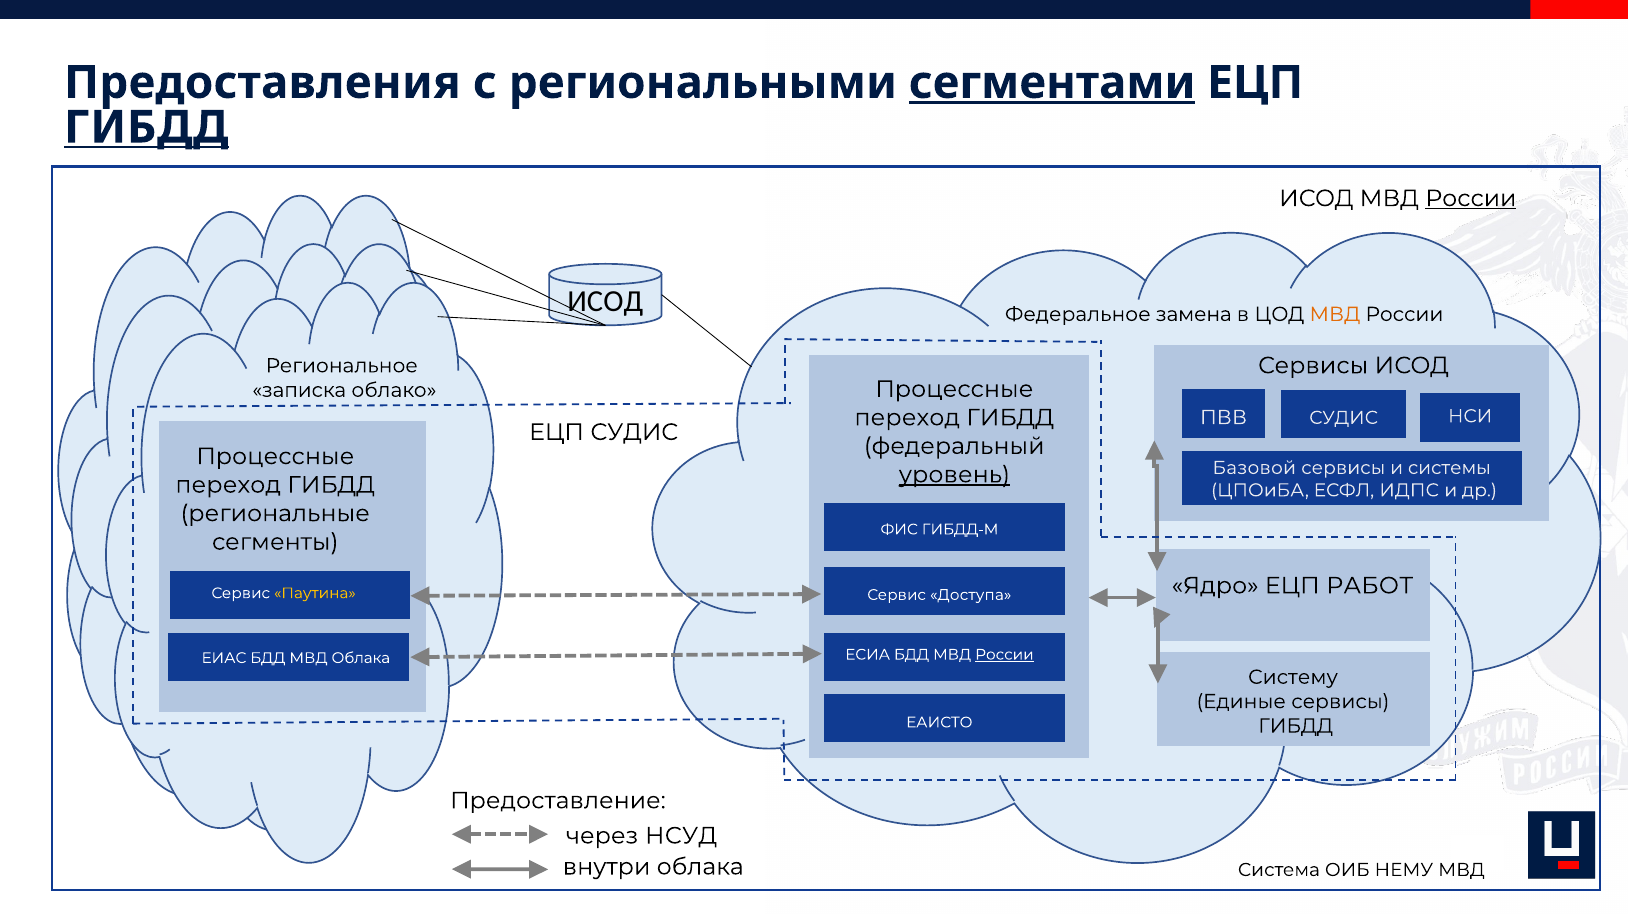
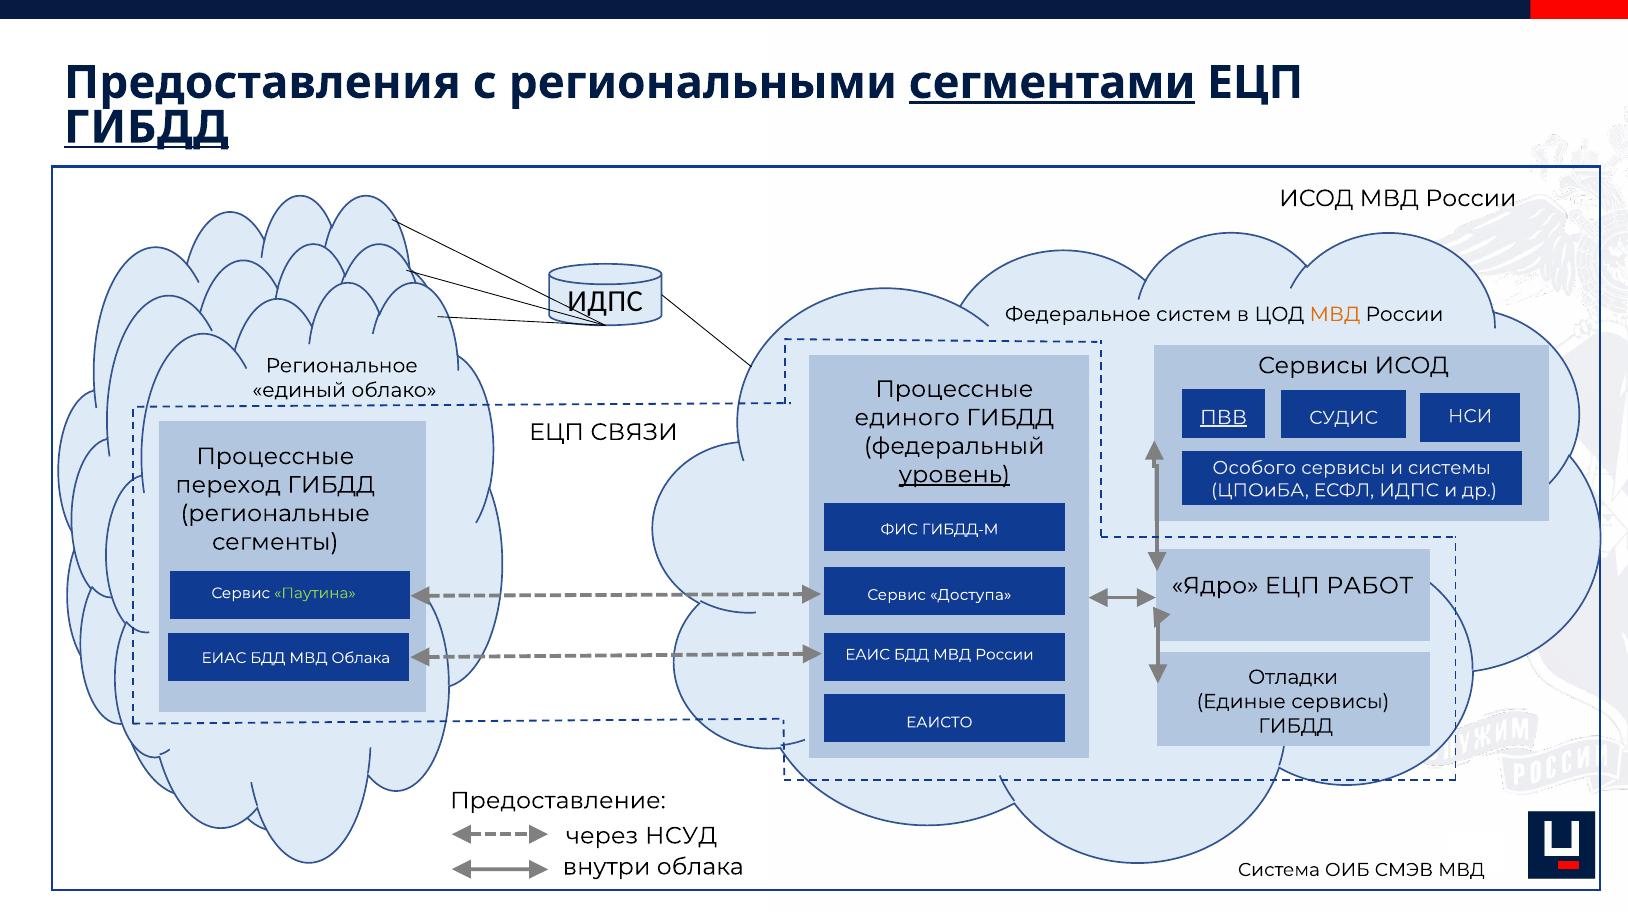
России at (1471, 198) underline: present -> none
ИСОД at (605, 302): ИСОД -> ИДПС
замена: замена -> систем
записка: записка -> единый
переход at (907, 417): переход -> единого
ПВВ underline: none -> present
ЕЦП СУДИС: СУДИС -> СВЯЗИ
Базовой: Базовой -> Особого
Паутина colour: yellow -> light green
ЕСИА: ЕСИА -> ЕАИС
России at (1004, 654) underline: present -> none
Систему: Систему -> Отладки
НЕМУ: НЕМУ -> СМЭВ
